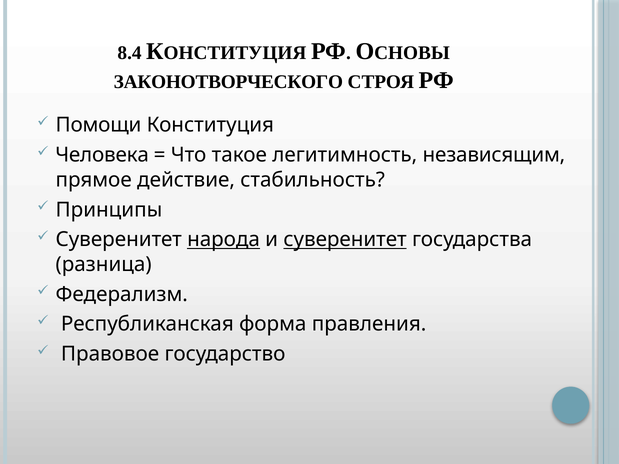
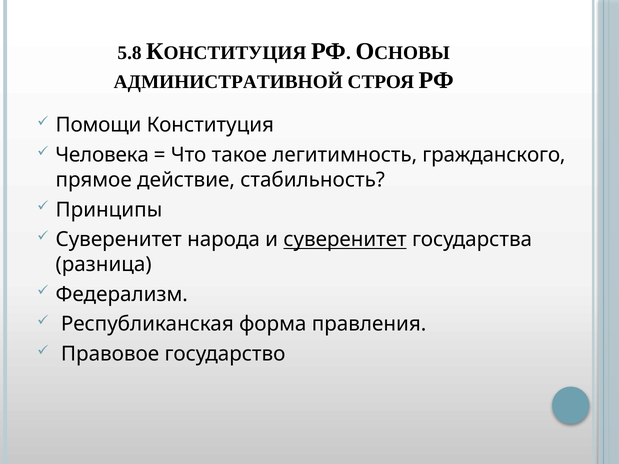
8.4: 8.4 -> 5.8
ЗАКОНОТВОРЧЕСКОГО: ЗАКОНОТВОРЧЕСКОГО -> АДМИНИСТРАТИВНОЙ
независящим: независящим -> гражданского
народа underline: present -> none
